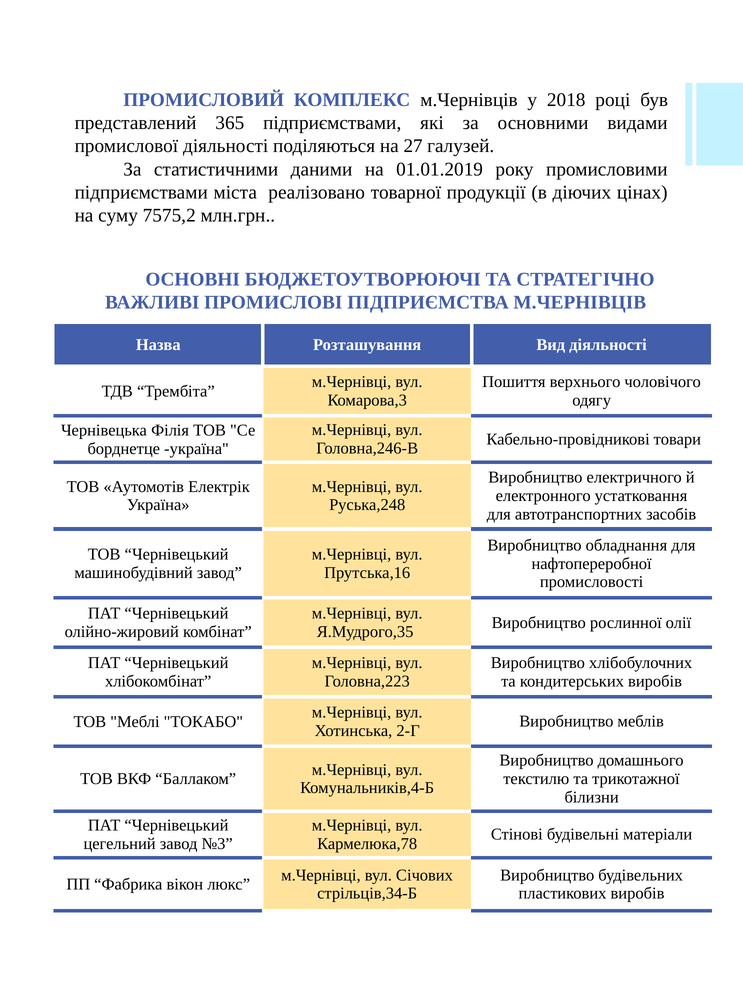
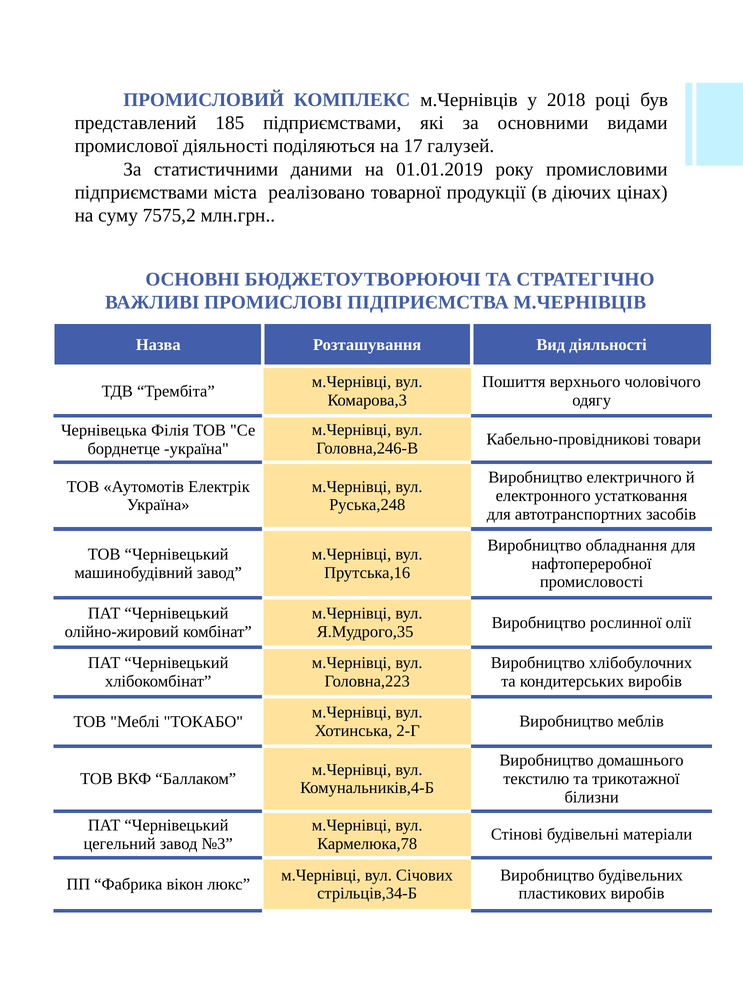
365: 365 -> 185
27: 27 -> 17
